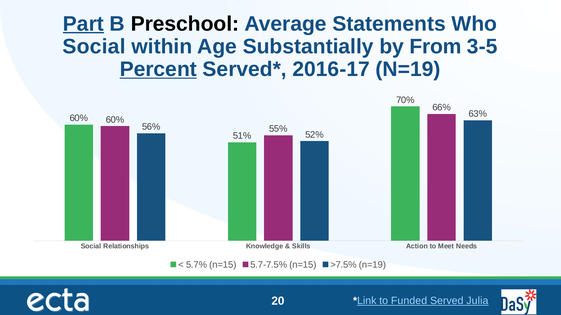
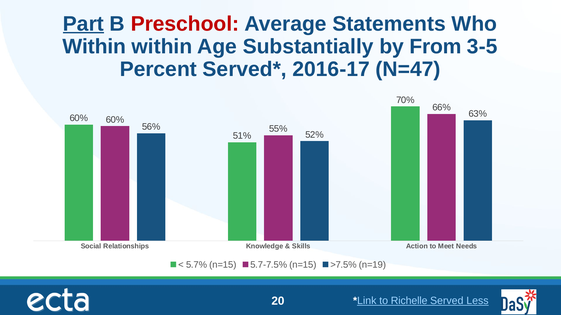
Preschool colour: black -> red
Social at (94, 47): Social -> Within
Percent underline: present -> none
2016-17 N=19: N=19 -> N=47
Funded: Funded -> Richelle
Julia: Julia -> Less
